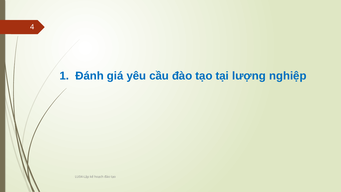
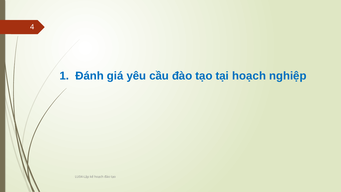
tại lượng: lượng -> hoạch
